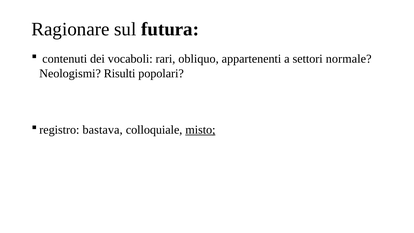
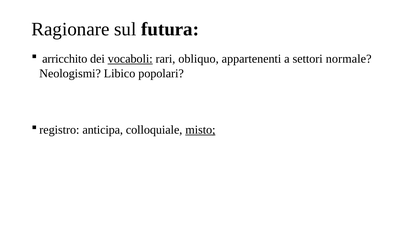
contenuti: contenuti -> arricchito
vocaboli underline: none -> present
Risulti: Risulti -> Libico
bastava: bastava -> anticipa
